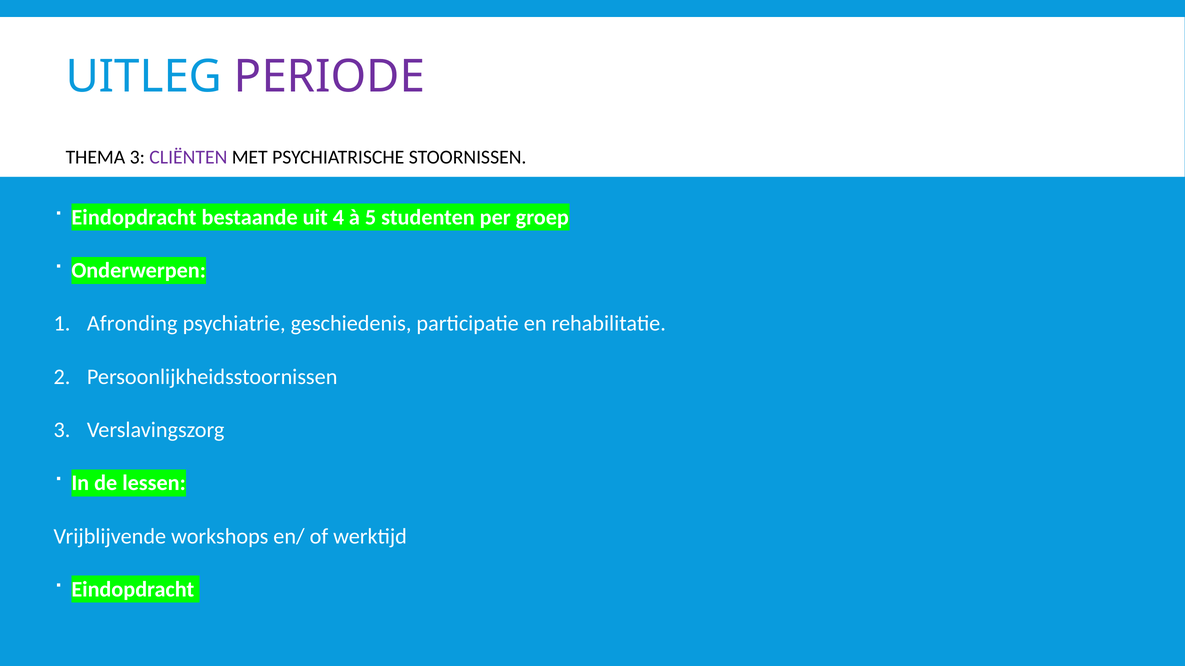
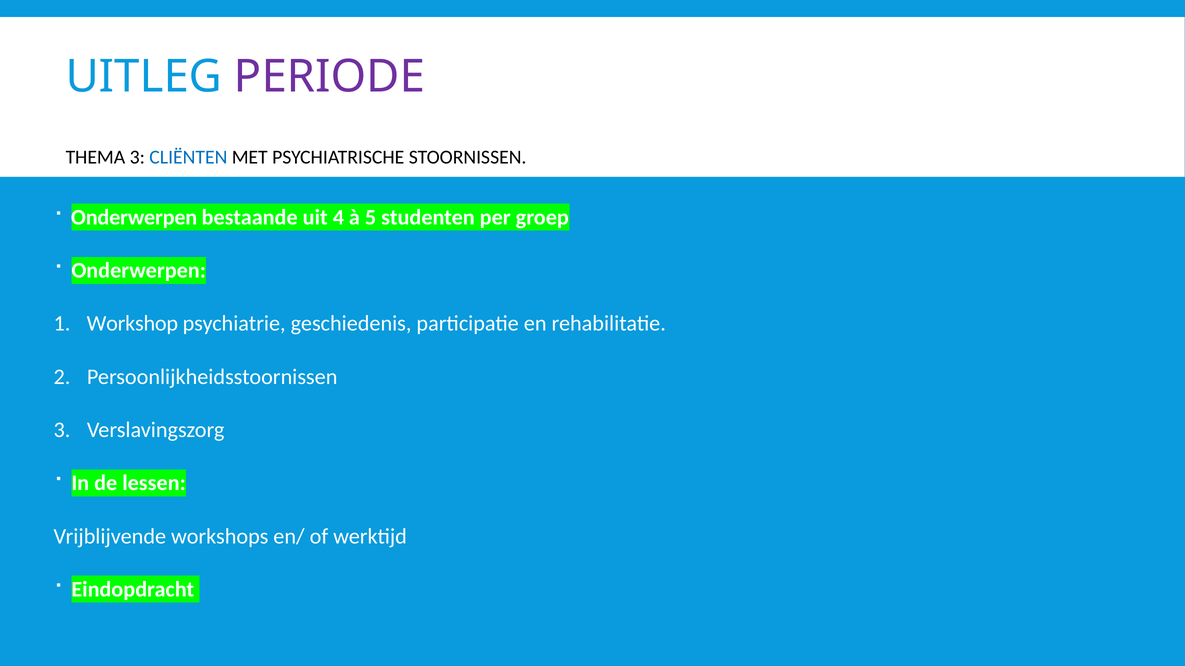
CLIËNTEN colour: purple -> blue
Eindopdracht at (134, 218): Eindopdracht -> Onderwerpen
Afronding: Afronding -> Workshop
